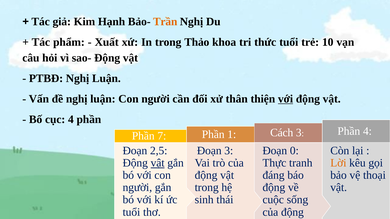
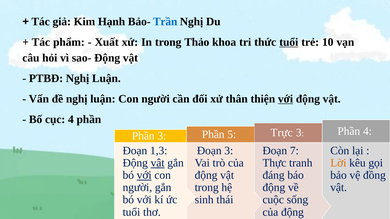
Trần colour: orange -> blue
tuổi at (289, 42) underline: none -> present
Cách: Cách -> Trực
1: 1 -> 5
Phần 7: 7 -> 3
2,5: 2,5 -> 1,3
0: 0 -> 7
với at (144, 176) underline: none -> present
thoại: thoại -> đồng
